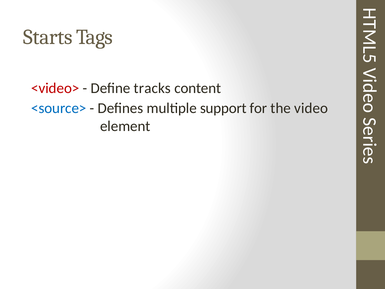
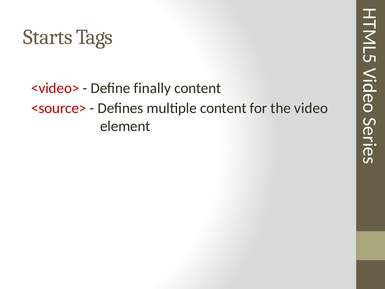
tracks: tracks -> finally
<source> colour: blue -> red
multiple support: support -> content
